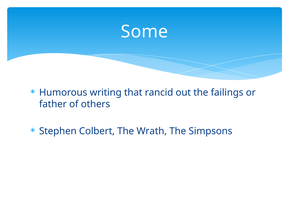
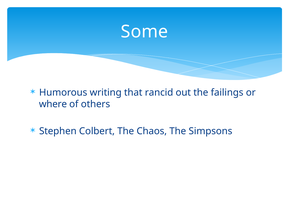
father: father -> where
Wrath: Wrath -> Chaos
